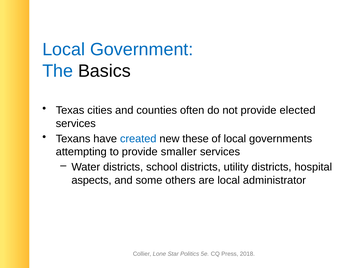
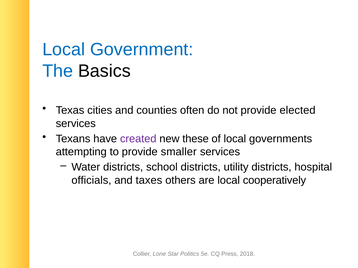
created colour: blue -> purple
aspects: aspects -> officials
some: some -> taxes
administrator: administrator -> cooperatively
